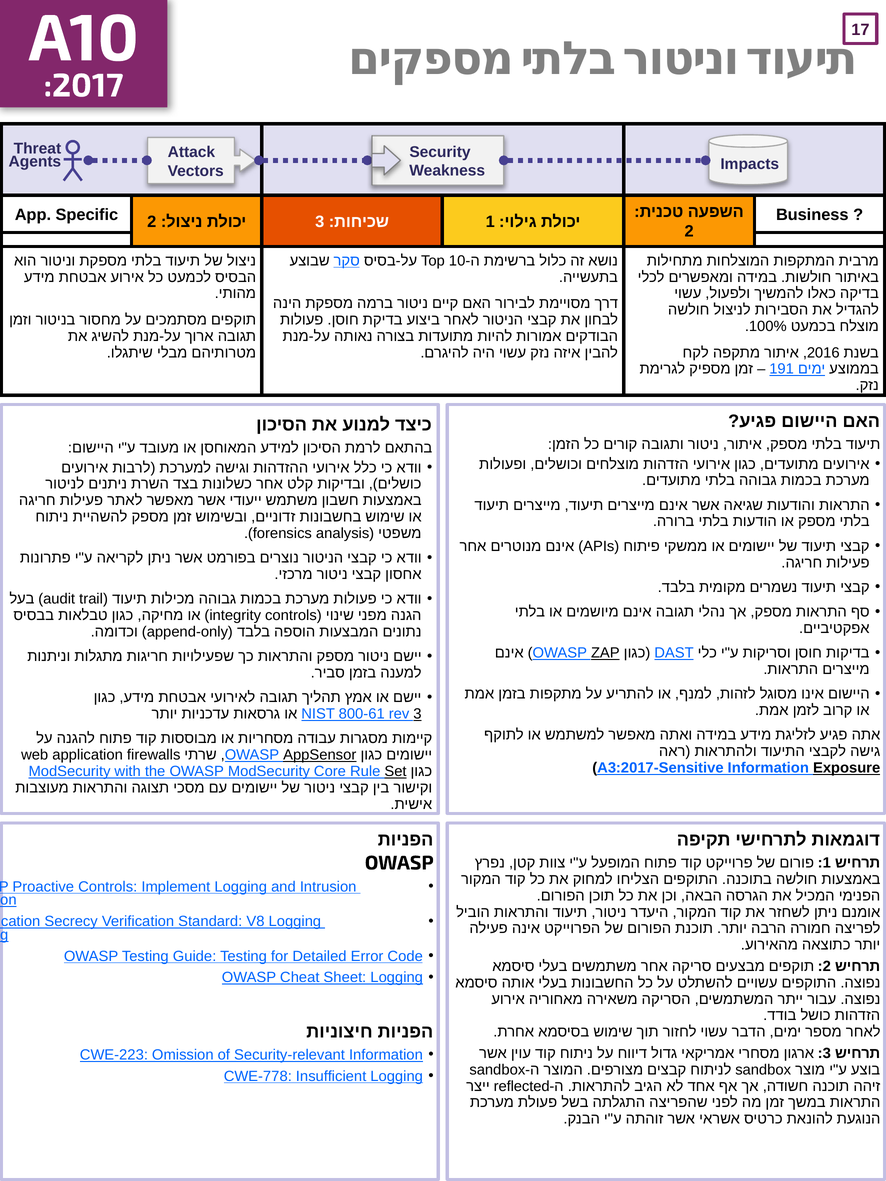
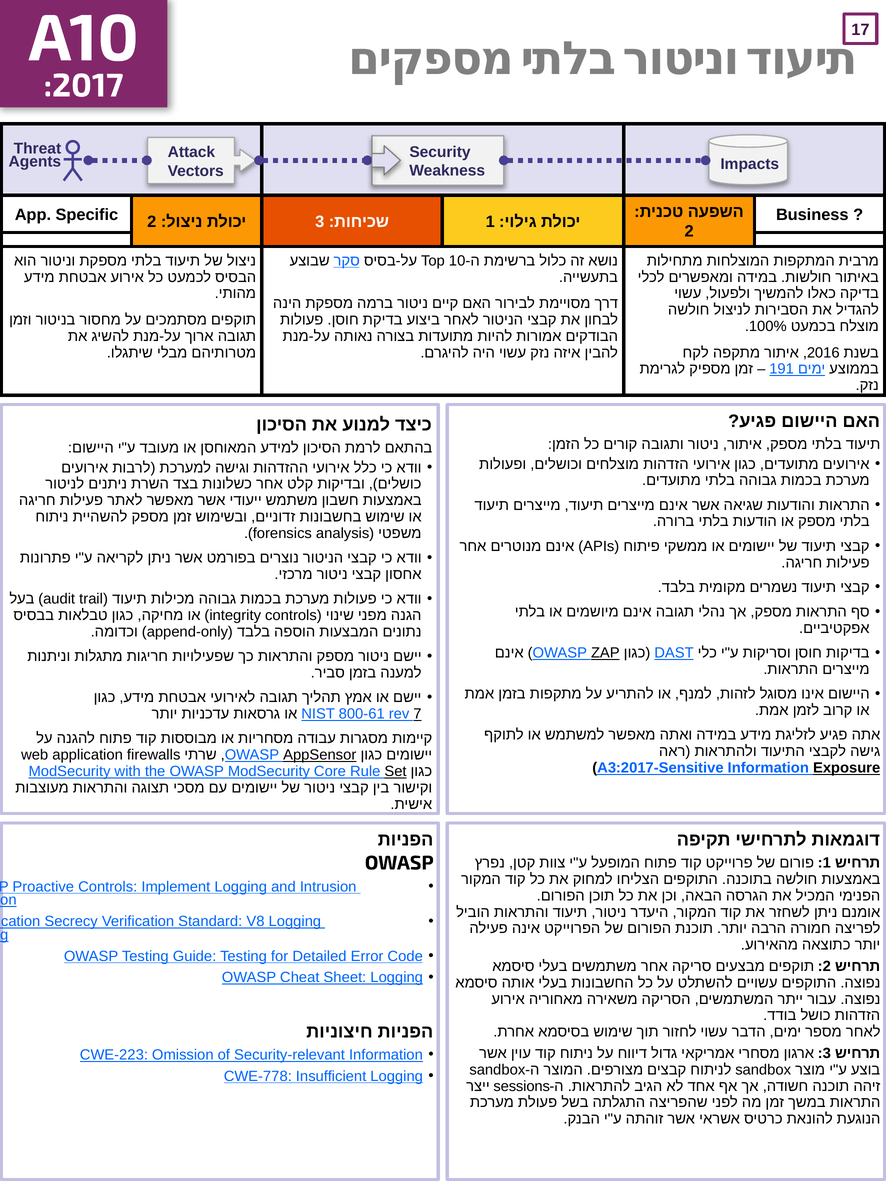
rev 3: 3 -> 7
reflected: reflected -> sessions
